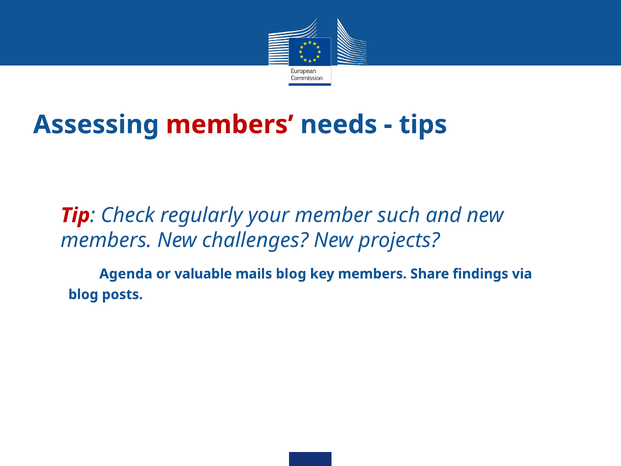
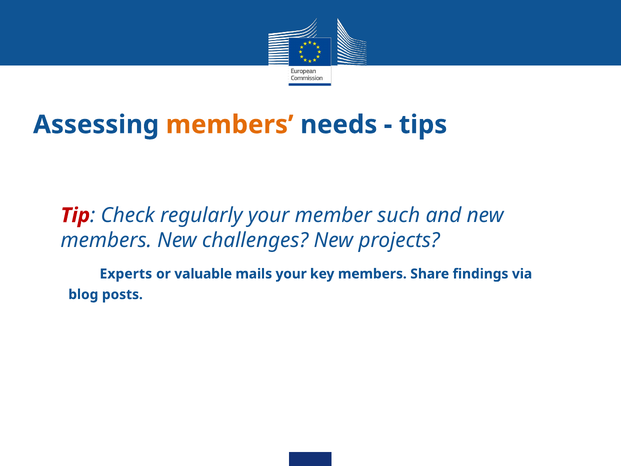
members at (230, 125) colour: red -> orange
Agenda: Agenda -> Experts
mails blog: blog -> your
